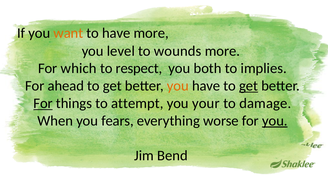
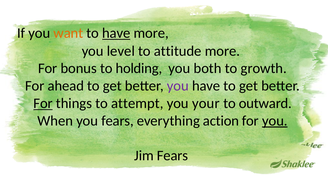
have at (116, 33) underline: none -> present
wounds: wounds -> attitude
which: which -> bonus
respect: respect -> holding
implies: implies -> growth
you at (178, 86) colour: orange -> purple
get at (249, 86) underline: present -> none
damage: damage -> outward
worse: worse -> action
Jim Bend: Bend -> Fears
